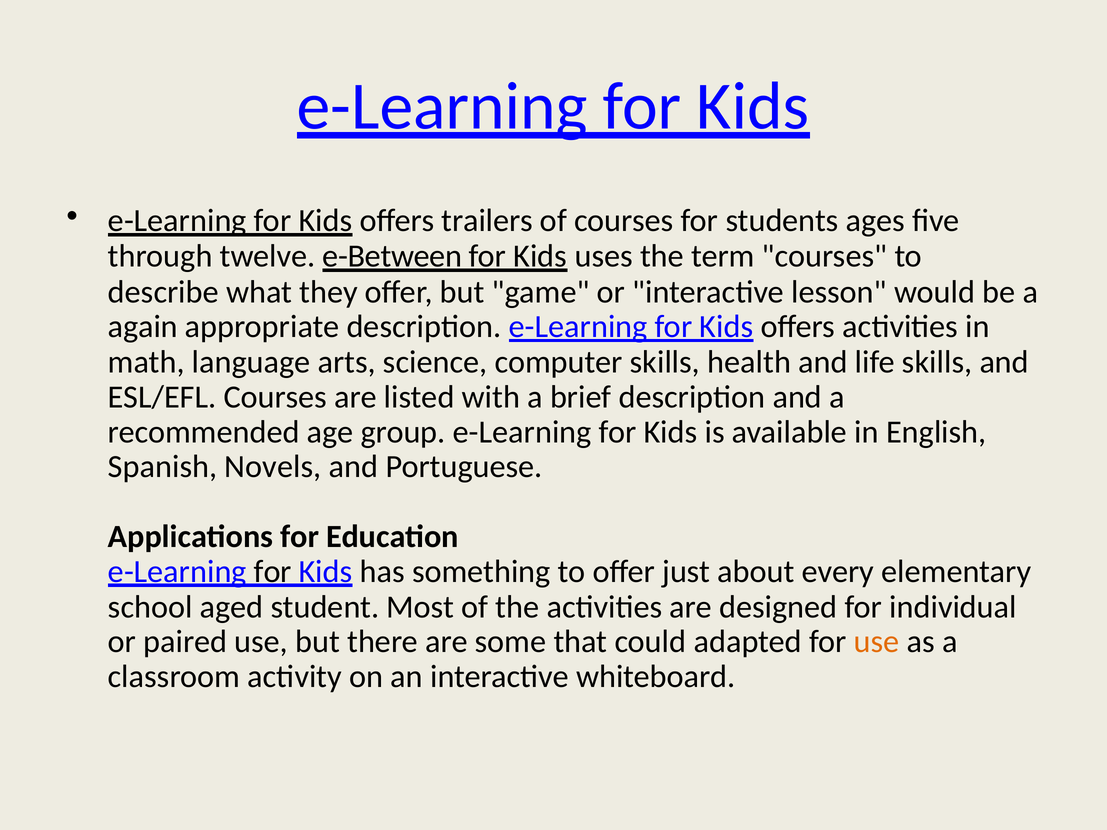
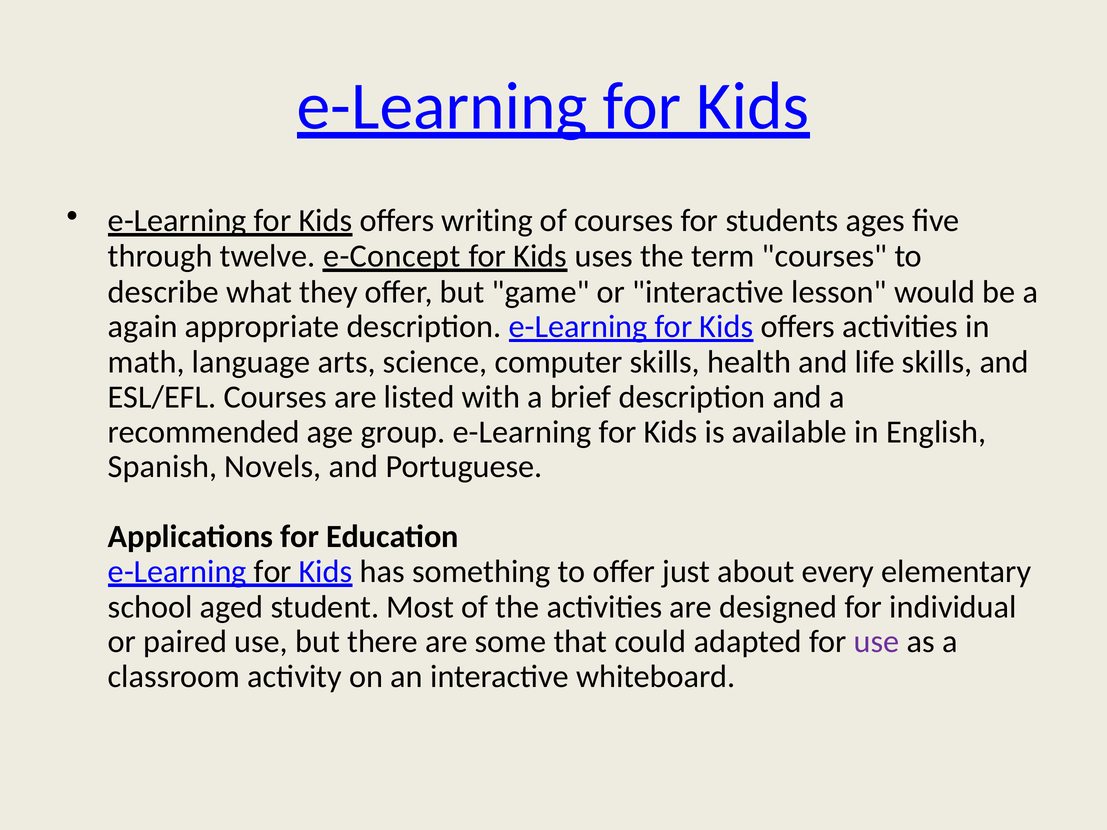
trailers: trailers -> writing
e-Between: e-Between -> e-Concept
use at (877, 642) colour: orange -> purple
